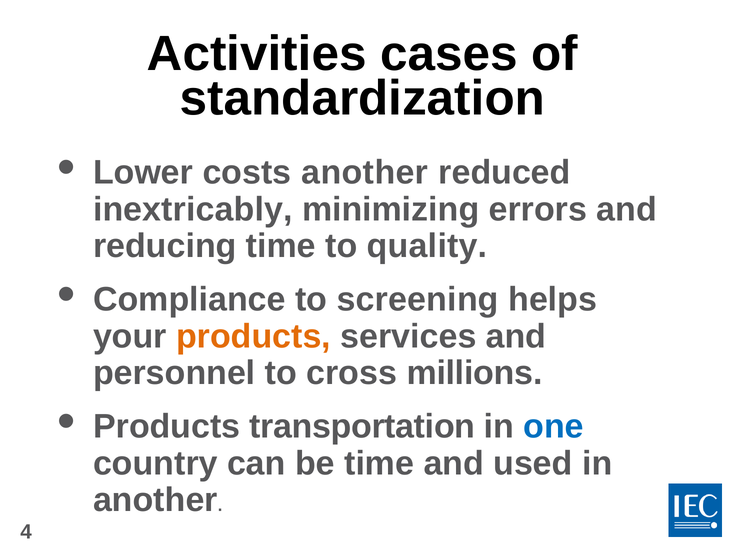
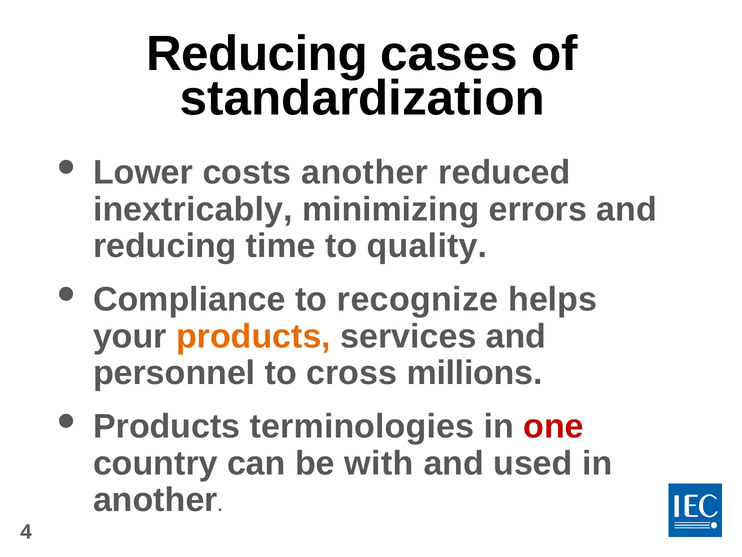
Activities at (257, 54): Activities -> Reducing
screening: screening -> recognize
transportation: transportation -> terminologies
one colour: blue -> red
be time: time -> with
